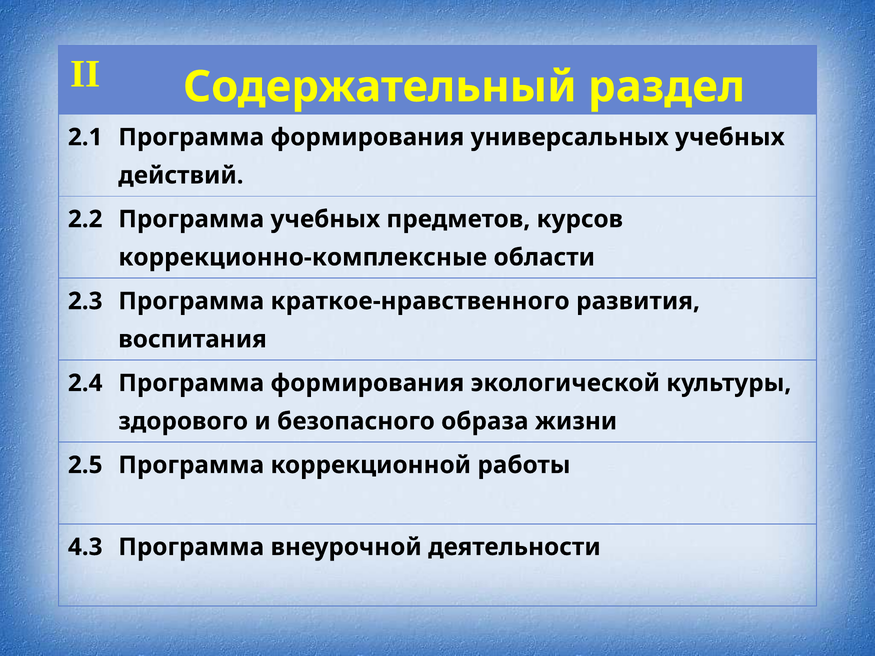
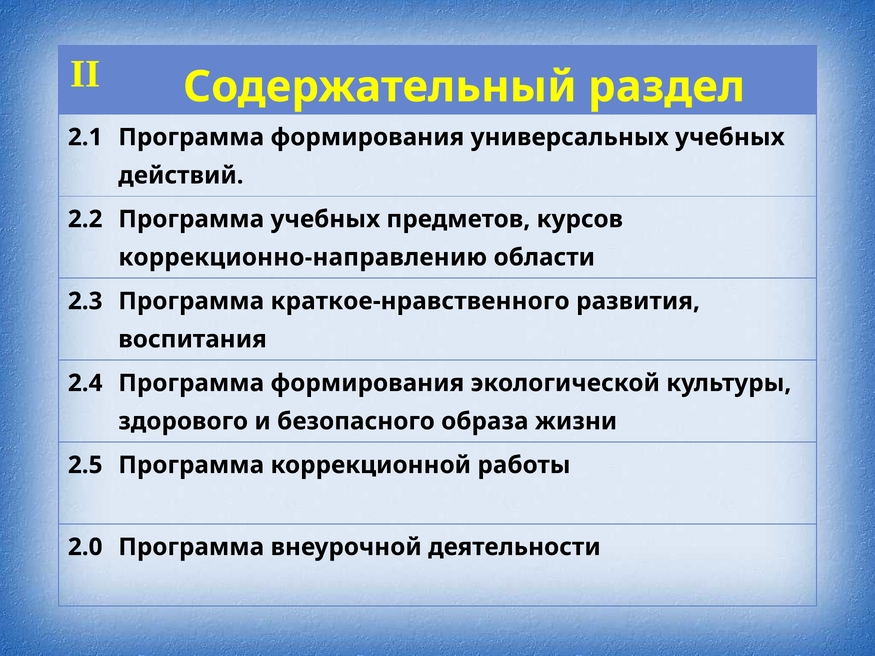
коррекционно-комплексные: коррекционно-комплексные -> коррекционно-направлению
4.3: 4.3 -> 2.0
